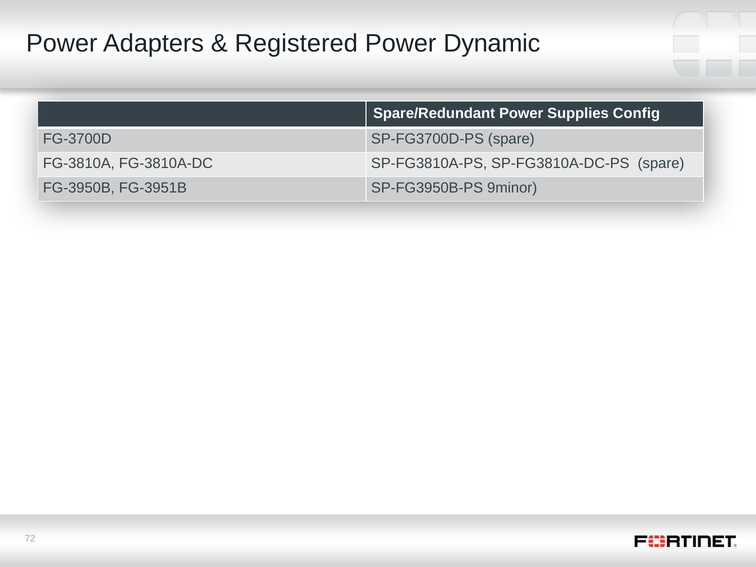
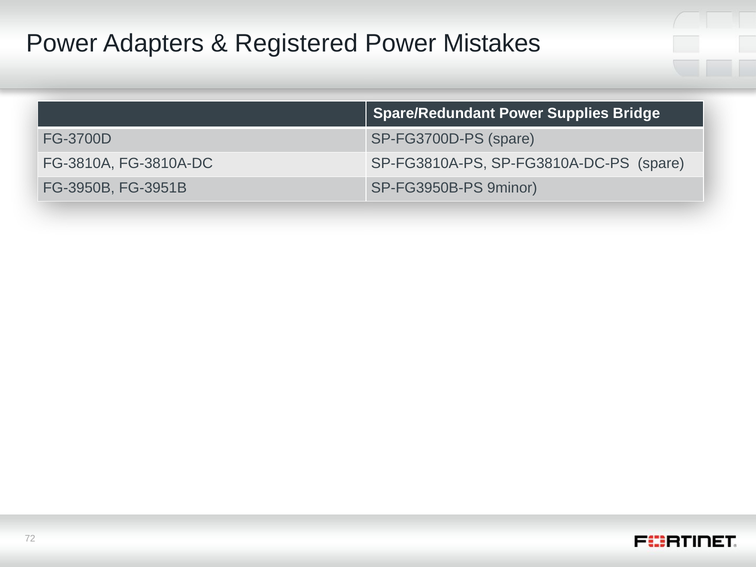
Dynamic: Dynamic -> Mistakes
Config: Config -> Bridge
